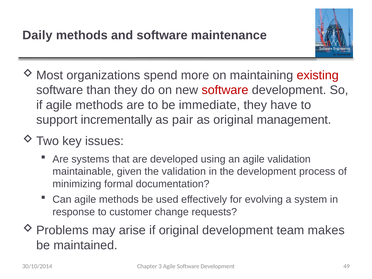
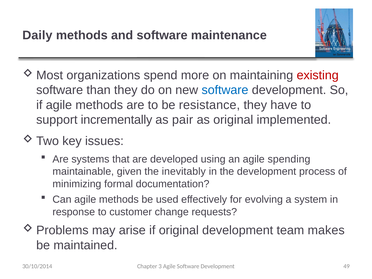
software at (225, 90) colour: red -> blue
immediate: immediate -> resistance
management: management -> implemented
agile validation: validation -> spending
the validation: validation -> inevitably
